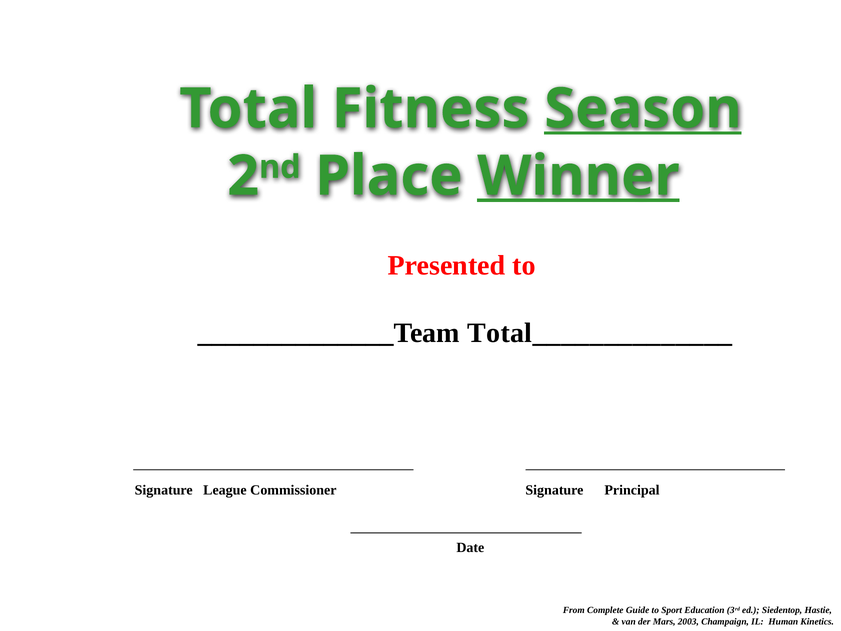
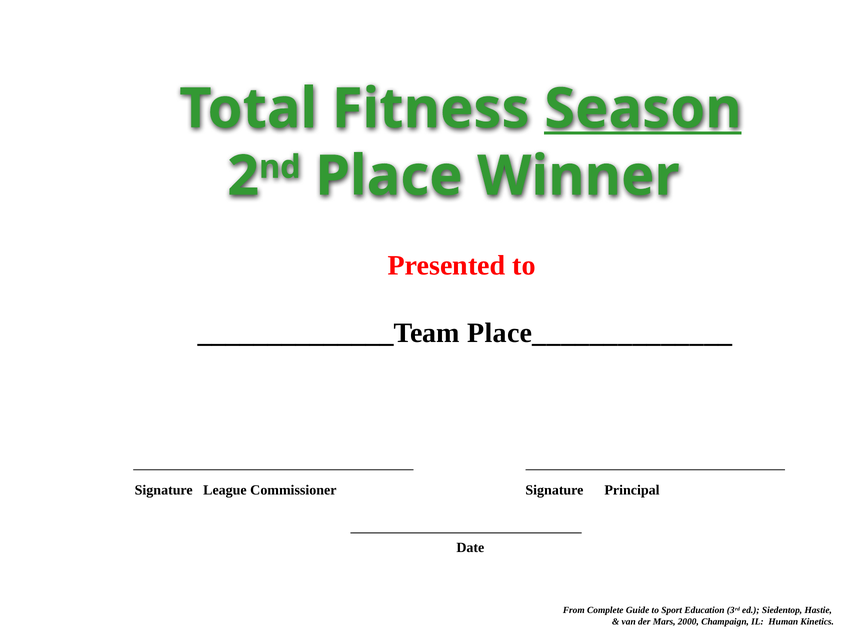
Winner underline: present -> none
Total______________: Total______________ -> Place______________
2003: 2003 -> 2000
